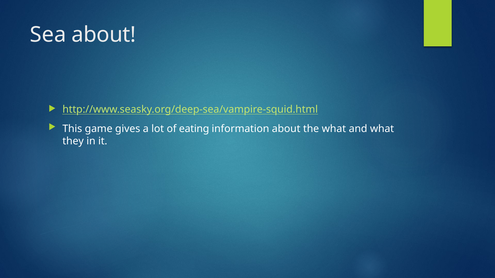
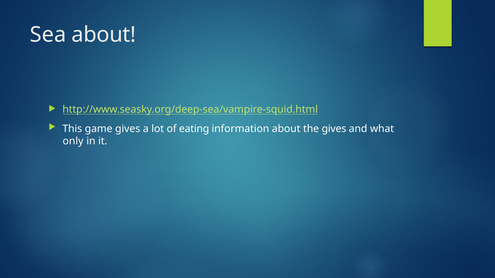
the what: what -> gives
they: they -> only
